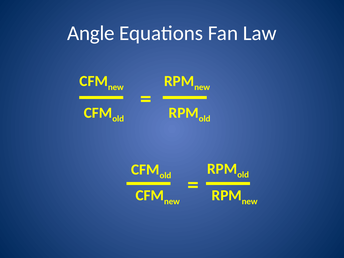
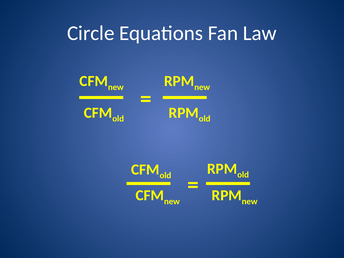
Angle: Angle -> Circle
